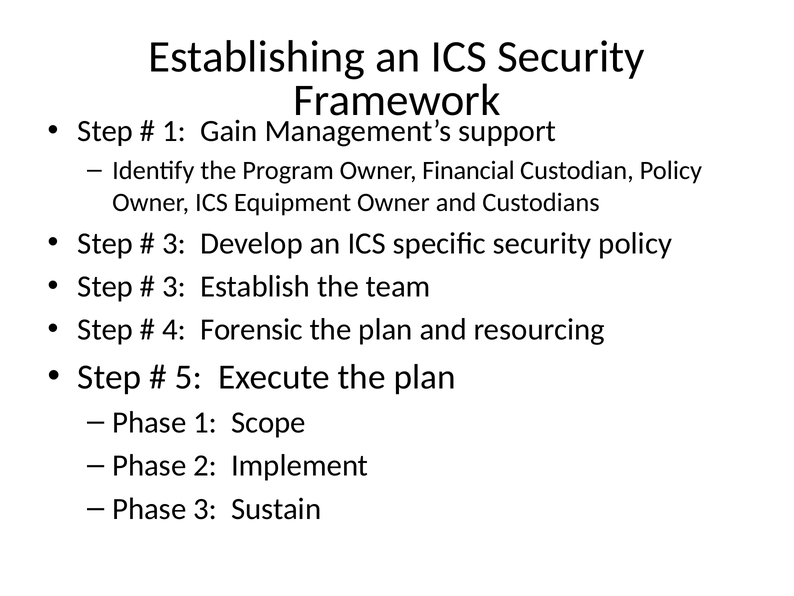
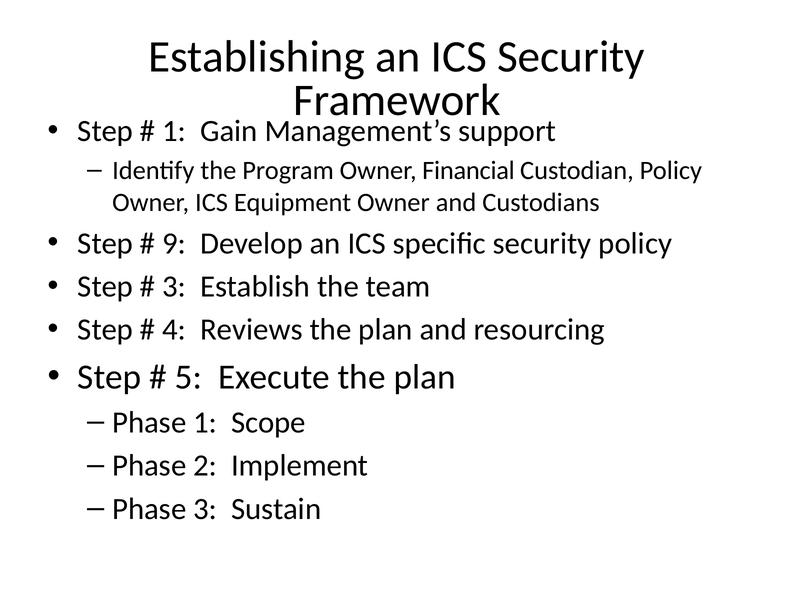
3 at (174, 243): 3 -> 9
Forensic: Forensic -> Reviews
